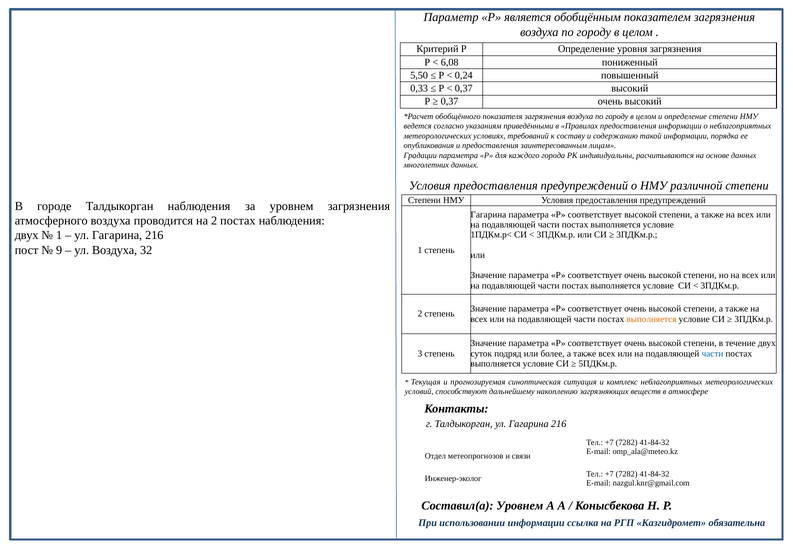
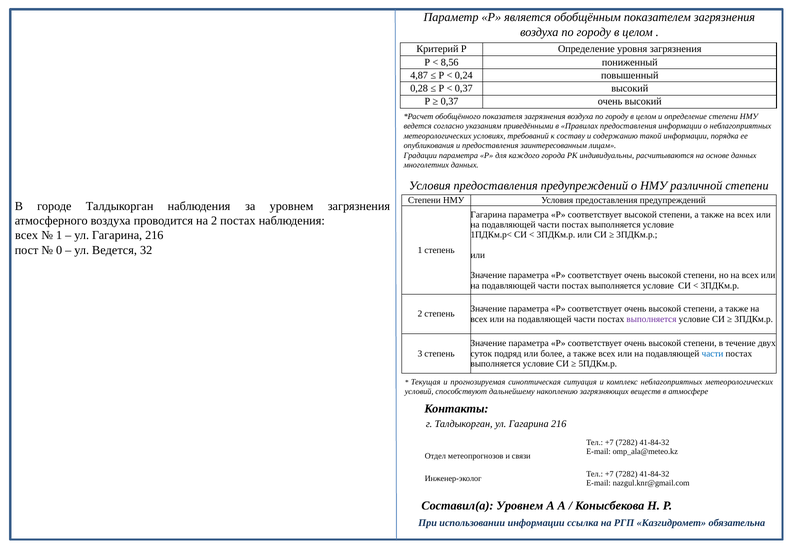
6,08: 6,08 -> 8,56
5,50: 5,50 -> 4,87
0,33: 0,33 -> 0,28
двух at (27, 235): двух -> всех
9: 9 -> 0
ул Воздуха: Воздуха -> Ведется
выполняется at (651, 319) colour: orange -> purple
